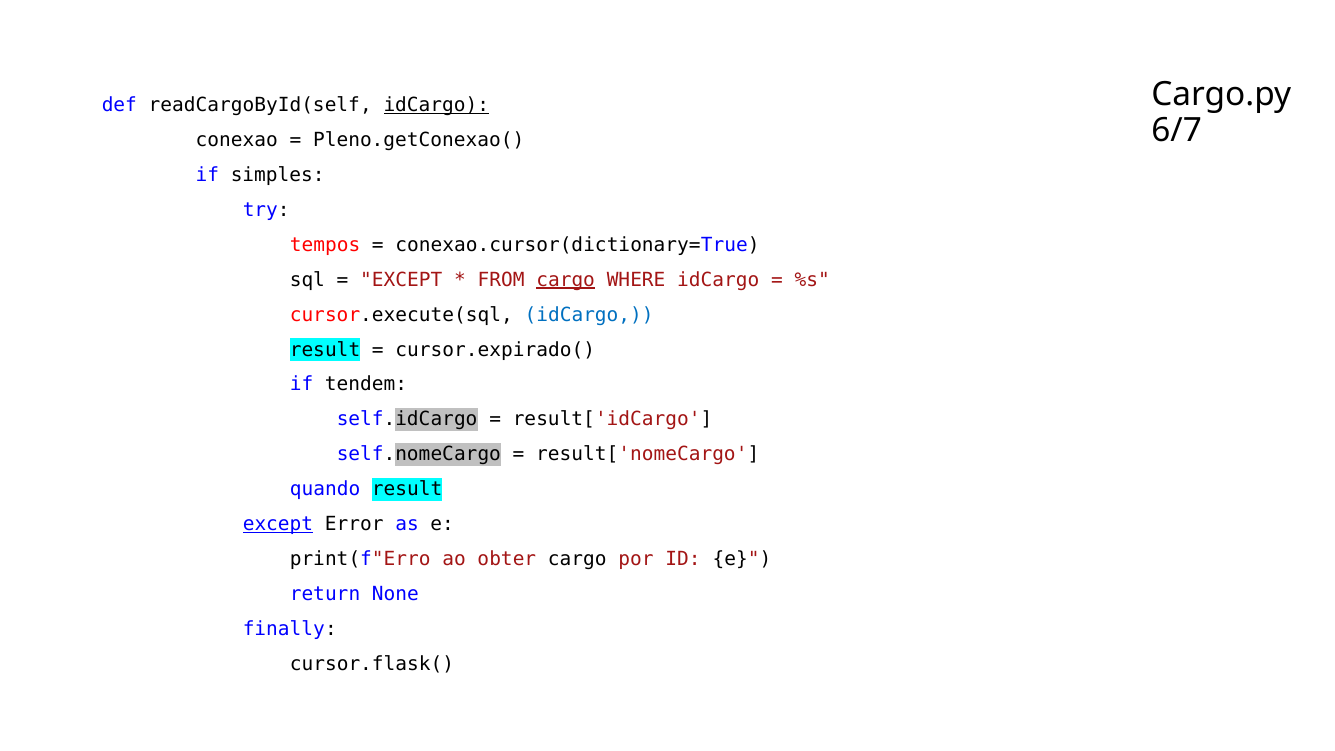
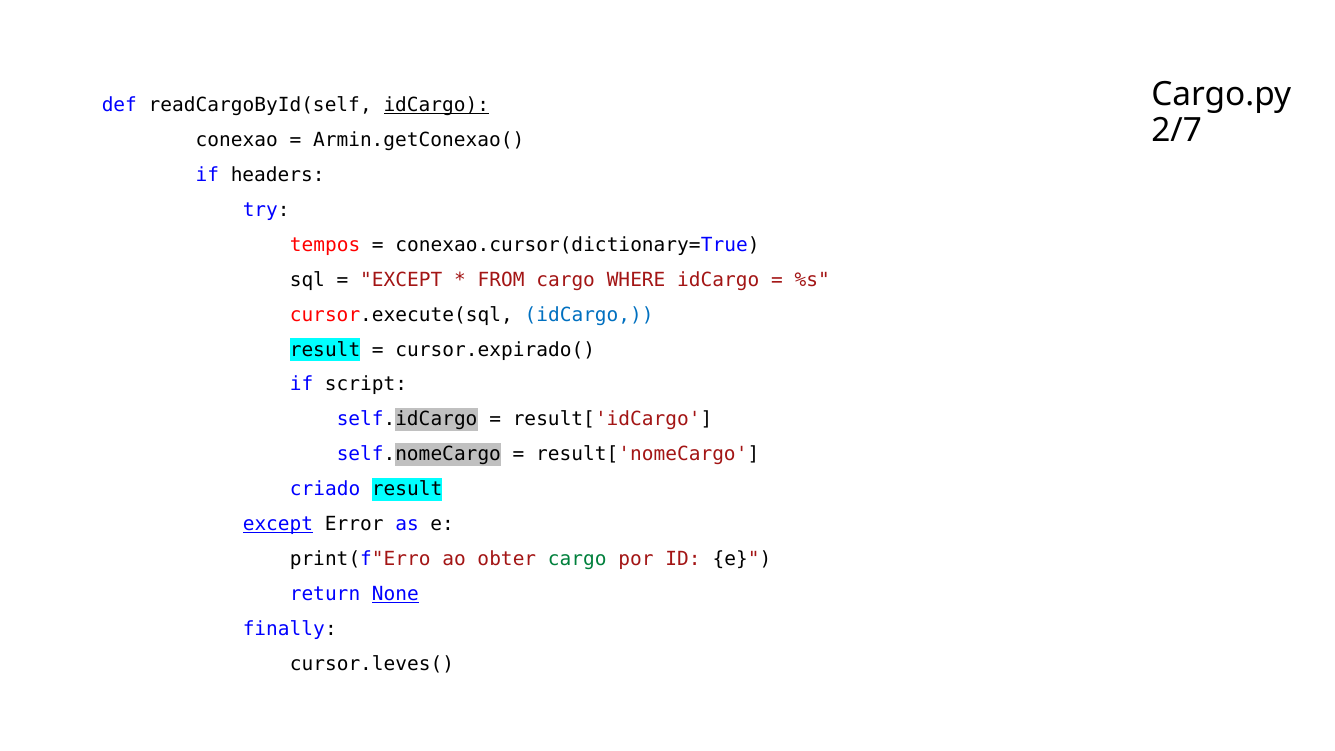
6/7: 6/7 -> 2/7
Pleno.getConexao(: Pleno.getConexao( -> Armin.getConexao(
simples: simples -> headers
cargo at (566, 280) underline: present -> none
tendem: tendem -> script
quando: quando -> criado
cargo at (577, 559) colour: black -> green
None underline: none -> present
cursor.flask(: cursor.flask( -> cursor.leves(
